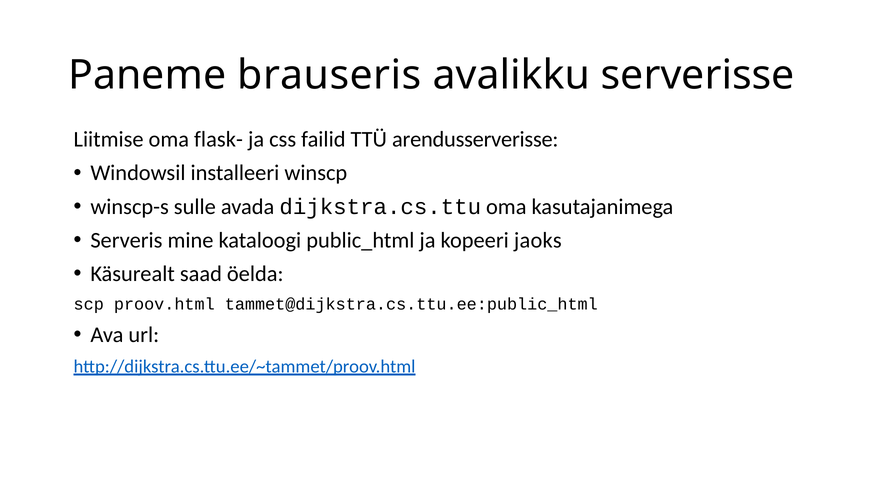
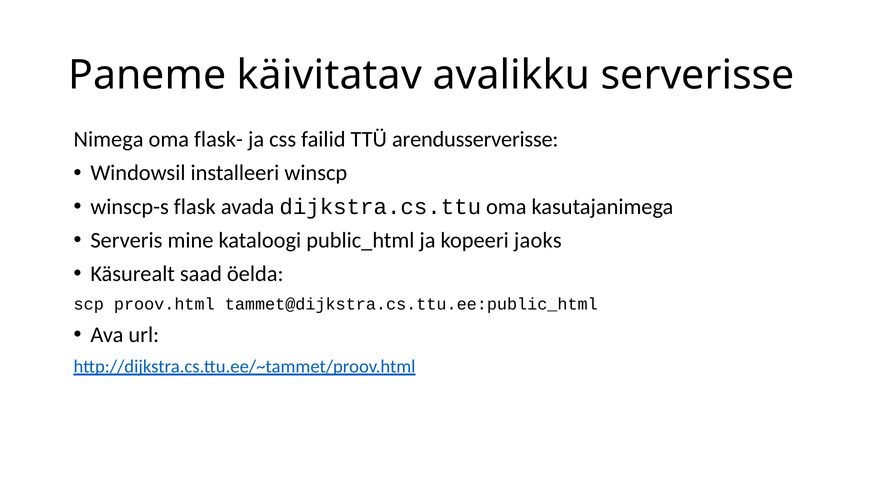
brauseris: brauseris -> käivitatav
Liitmise: Liitmise -> Nimega
sulle: sulle -> flask
